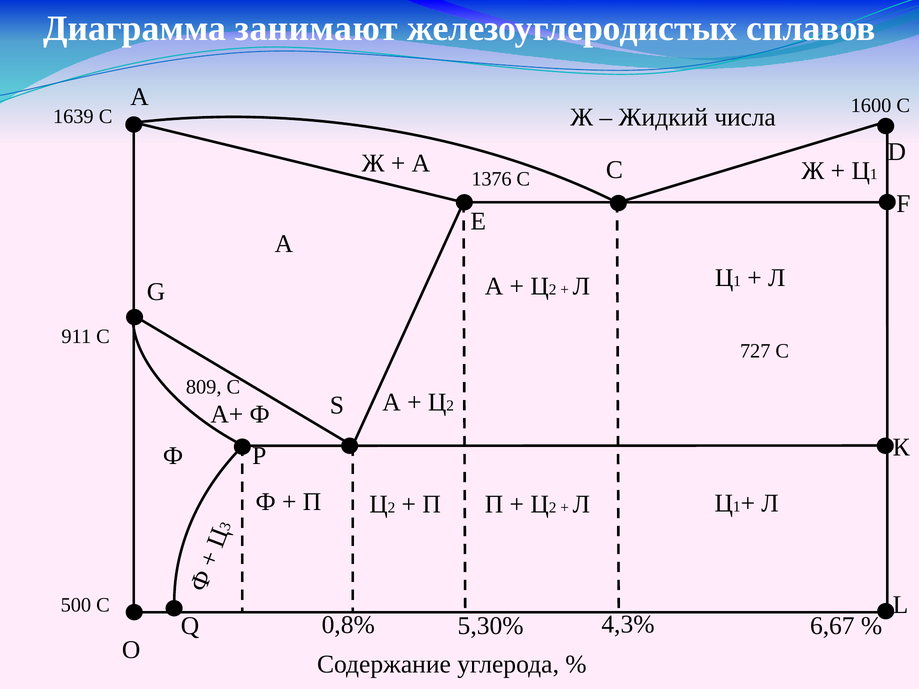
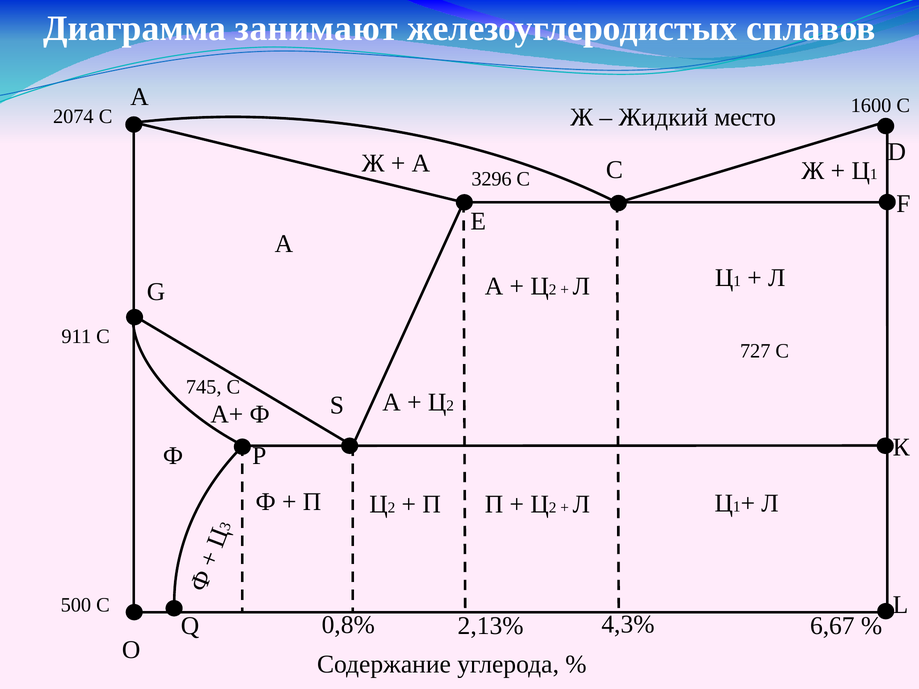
числа: числа -> место
1639: 1639 -> 2074
1376: 1376 -> 3296
809: 809 -> 745
5,30%: 5,30% -> 2,13%
